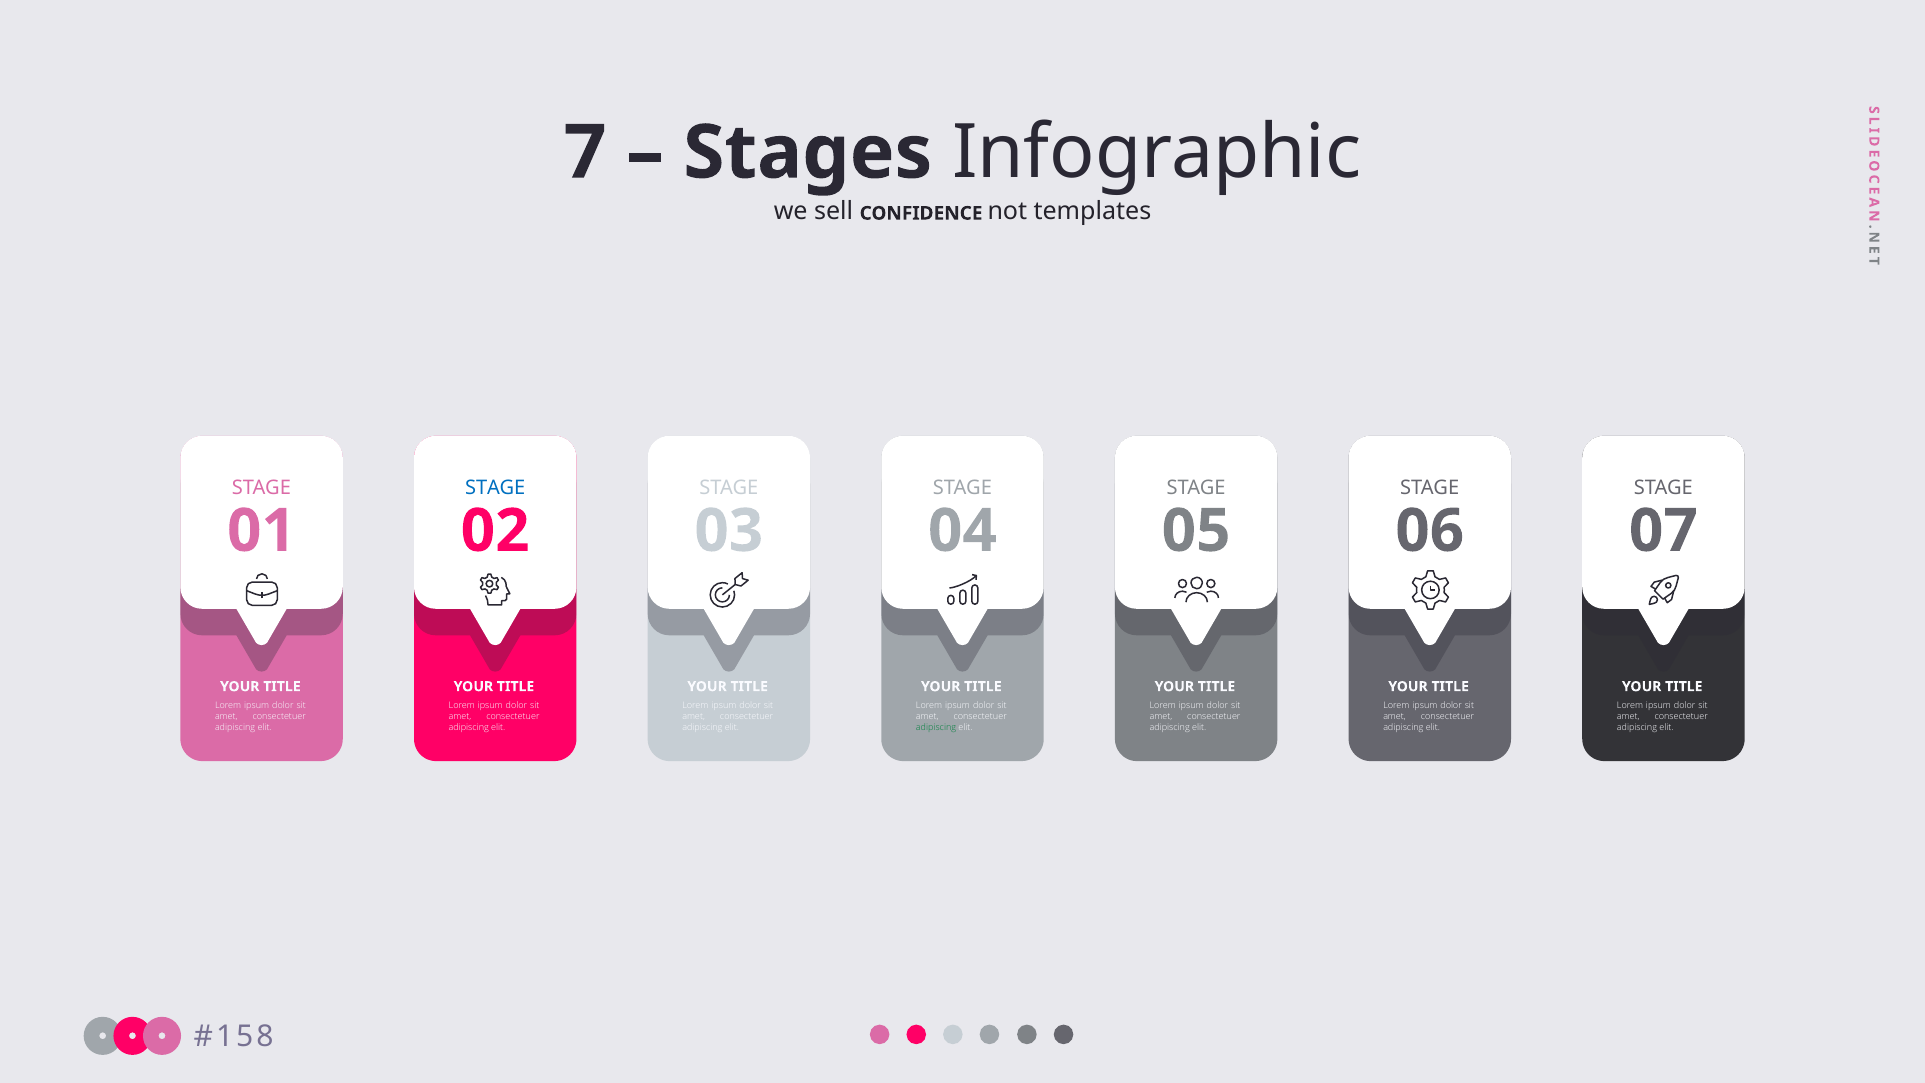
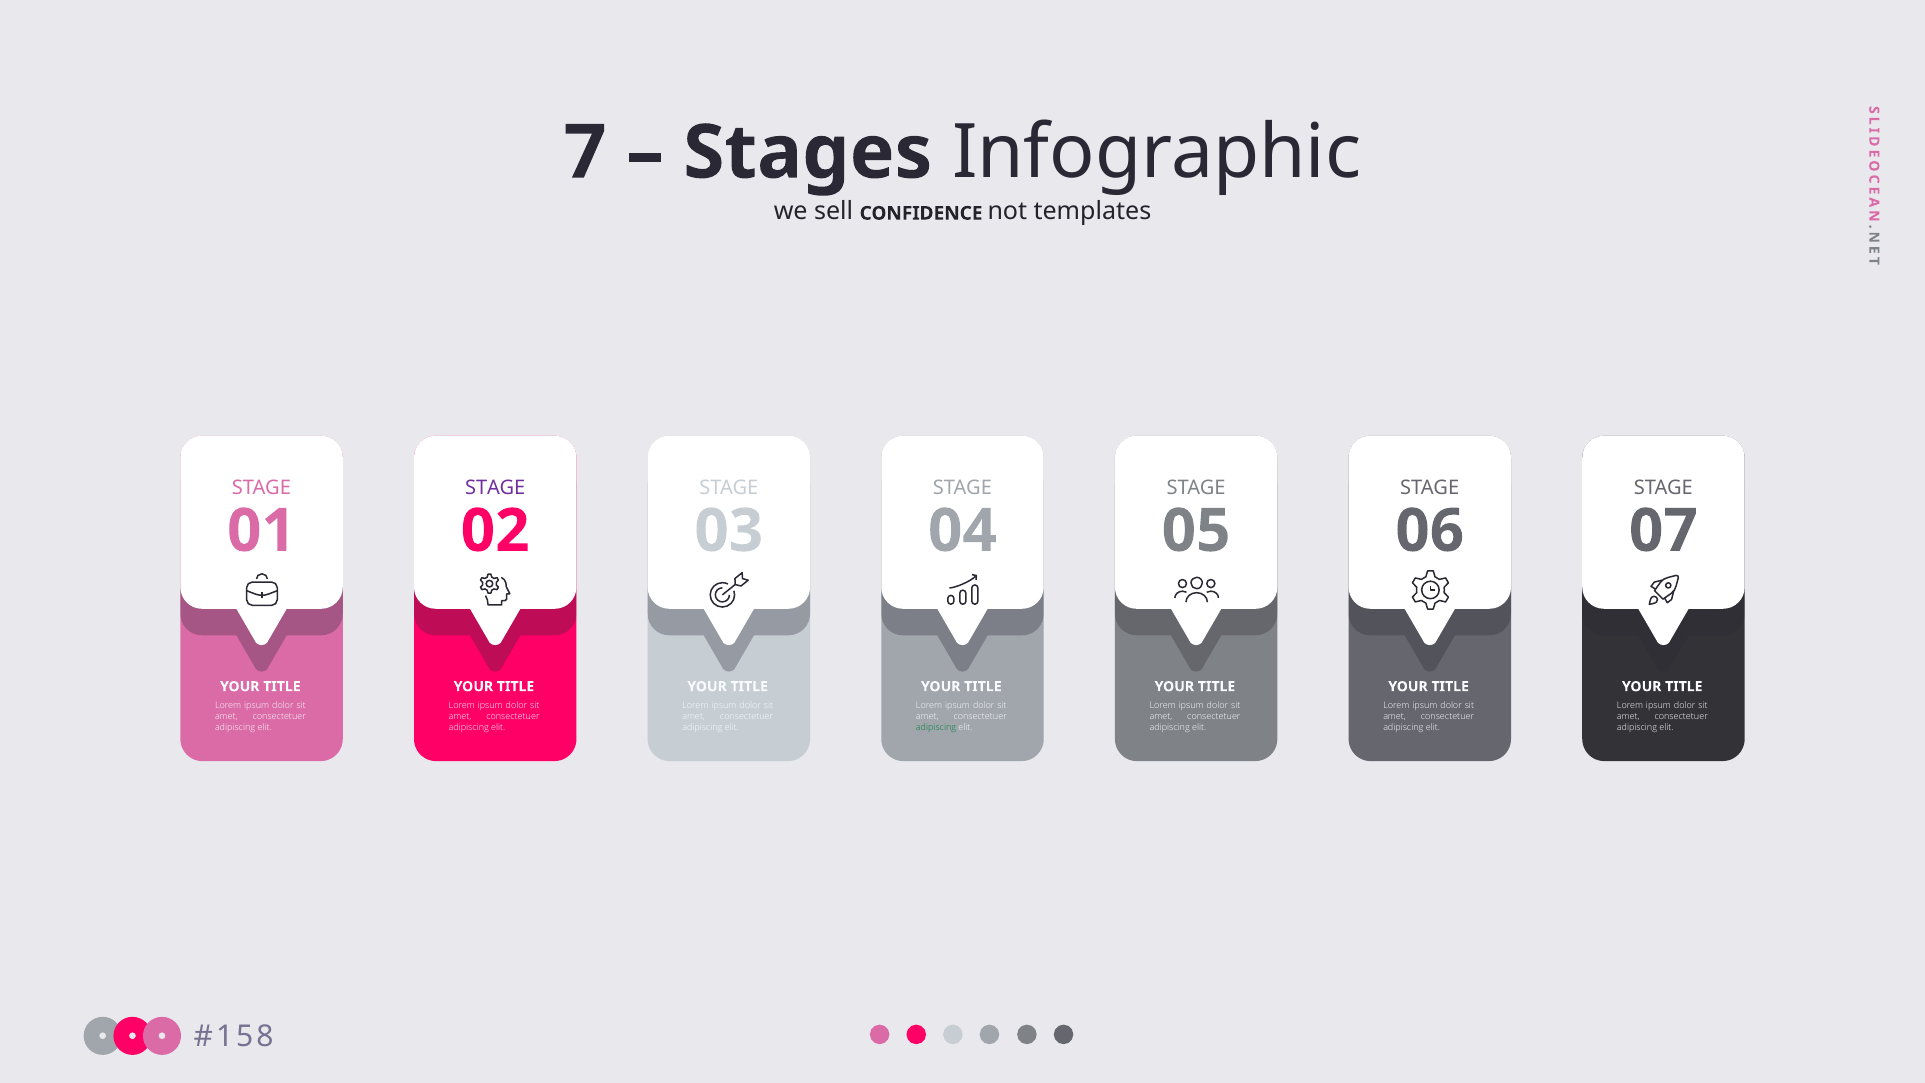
STAGE at (495, 488) colour: blue -> purple
